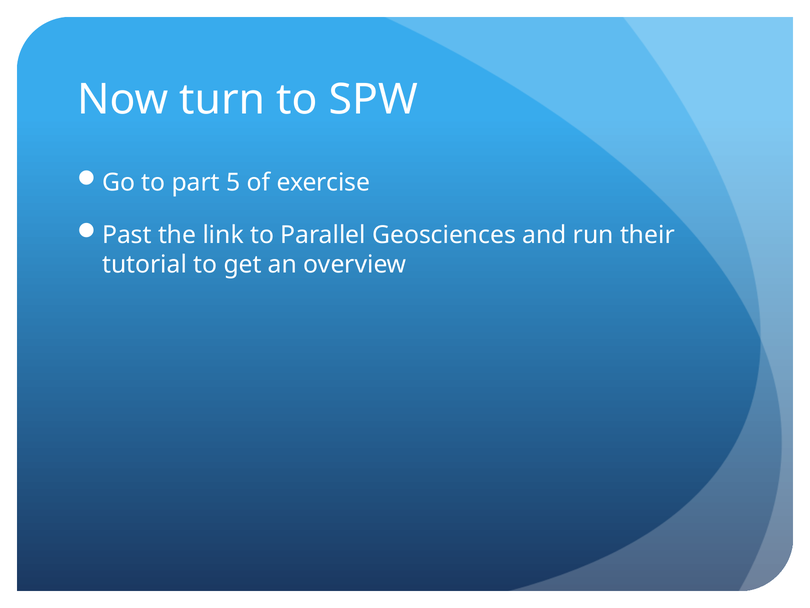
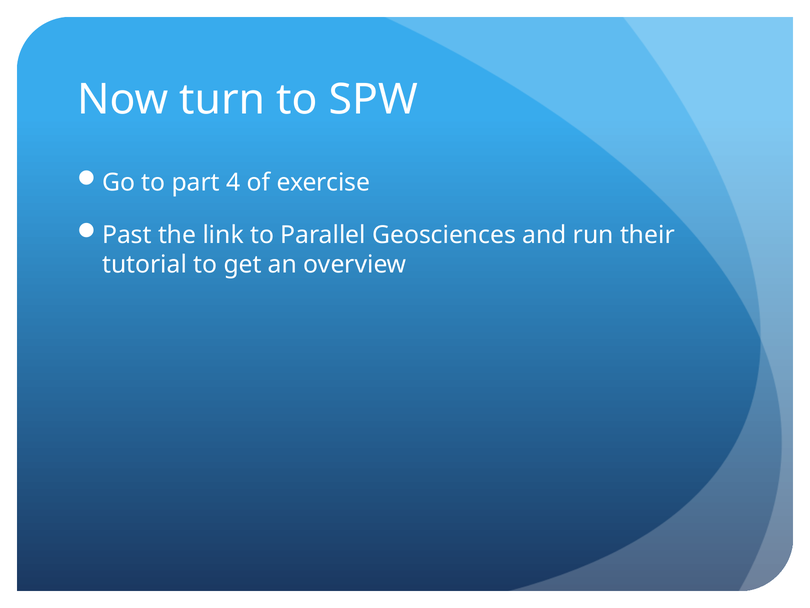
5: 5 -> 4
